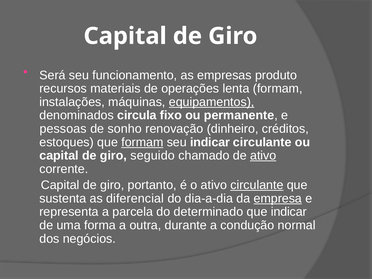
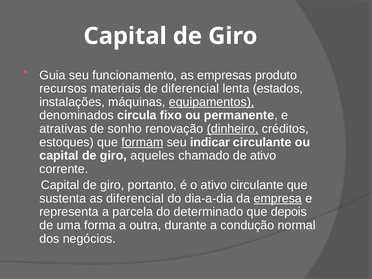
Será: Será -> Guia
de operações: operações -> diferencial
lenta formam: formam -> estados
pessoas: pessoas -> atrativas
dinheiro underline: none -> present
seguido: seguido -> aqueles
ativo at (263, 156) underline: present -> none
circulante at (257, 185) underline: present -> none
que indicar: indicar -> depois
